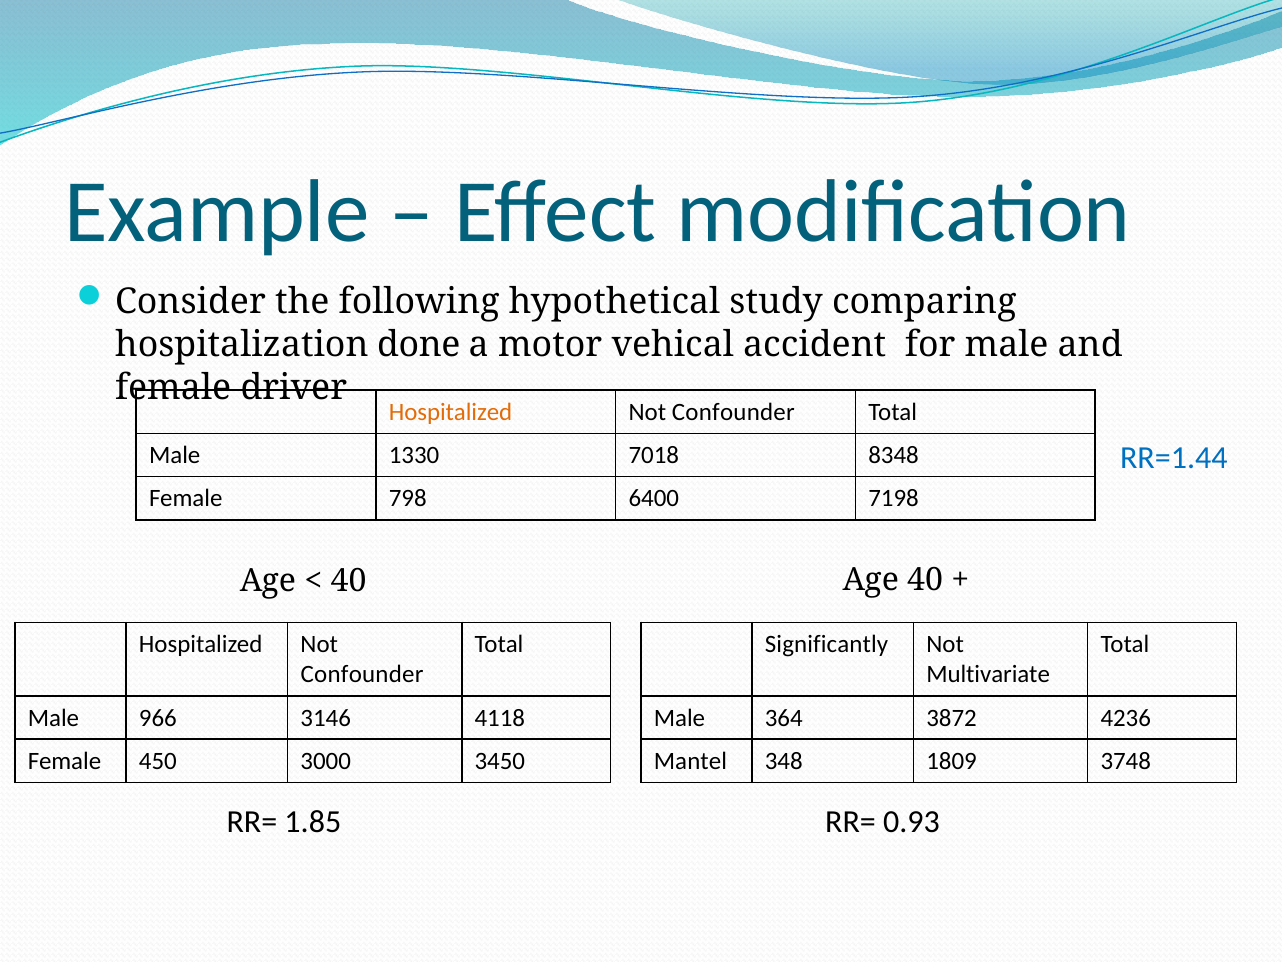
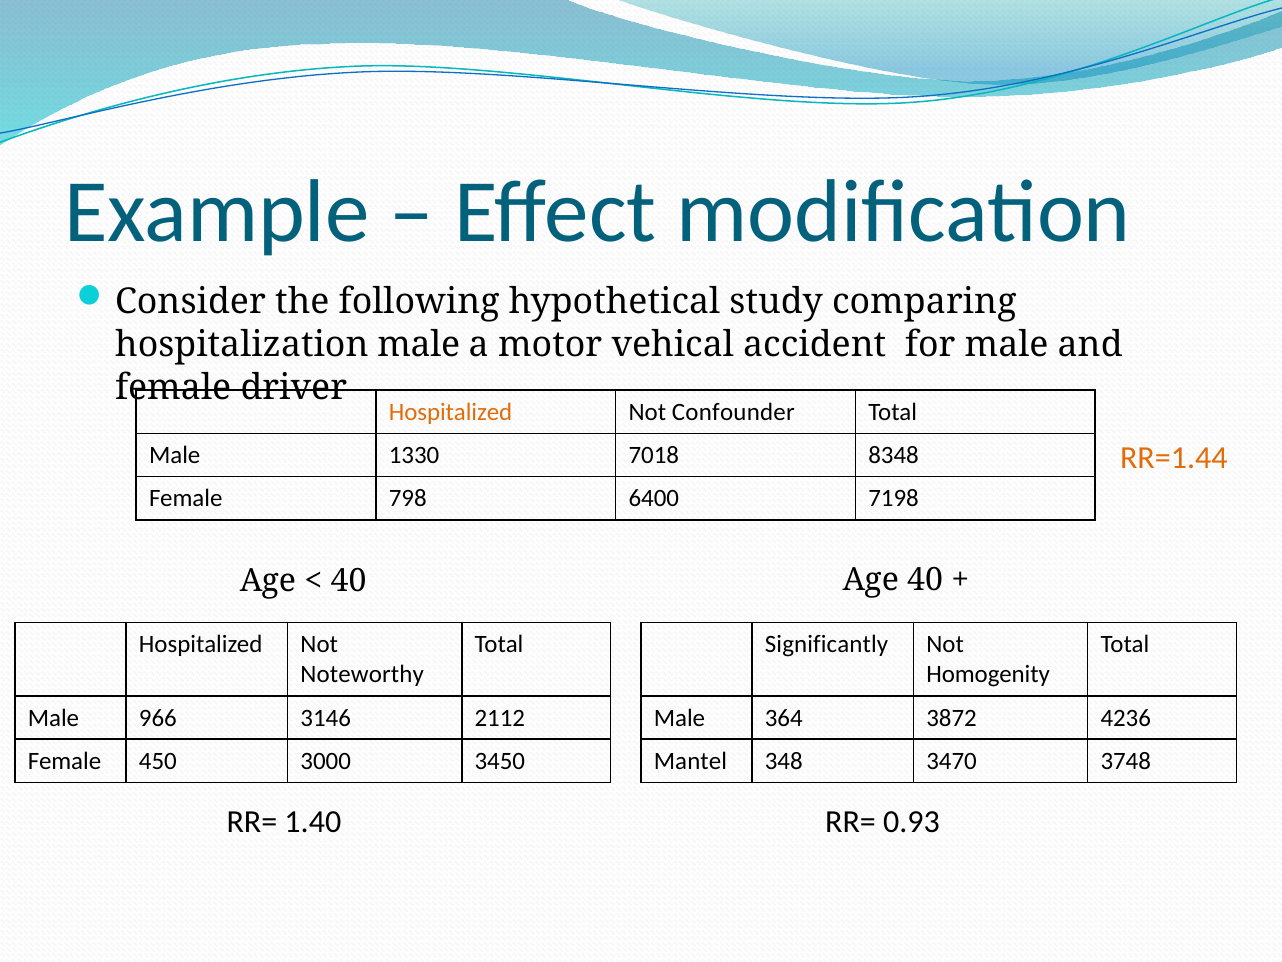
hospitalization done: done -> male
RR=1.44 colour: blue -> orange
Confounder at (362, 674): Confounder -> Noteworthy
Multivariate: Multivariate -> Homogenity
4118: 4118 -> 2112
1809: 1809 -> 3470
1.85: 1.85 -> 1.40
